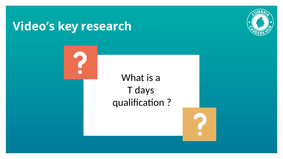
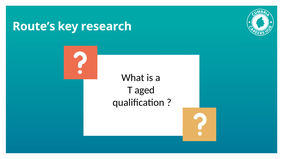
Video’s: Video’s -> Route’s
days: days -> aged
